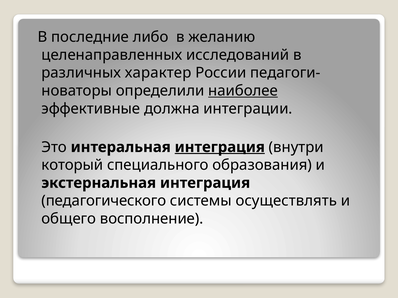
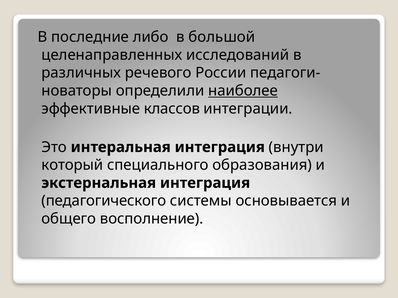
желанию: желанию -> большой
характер: характер -> речевого
должна: должна -> классов
интеграция at (220, 147) underline: present -> none
осуществлять: осуществлять -> основывается
